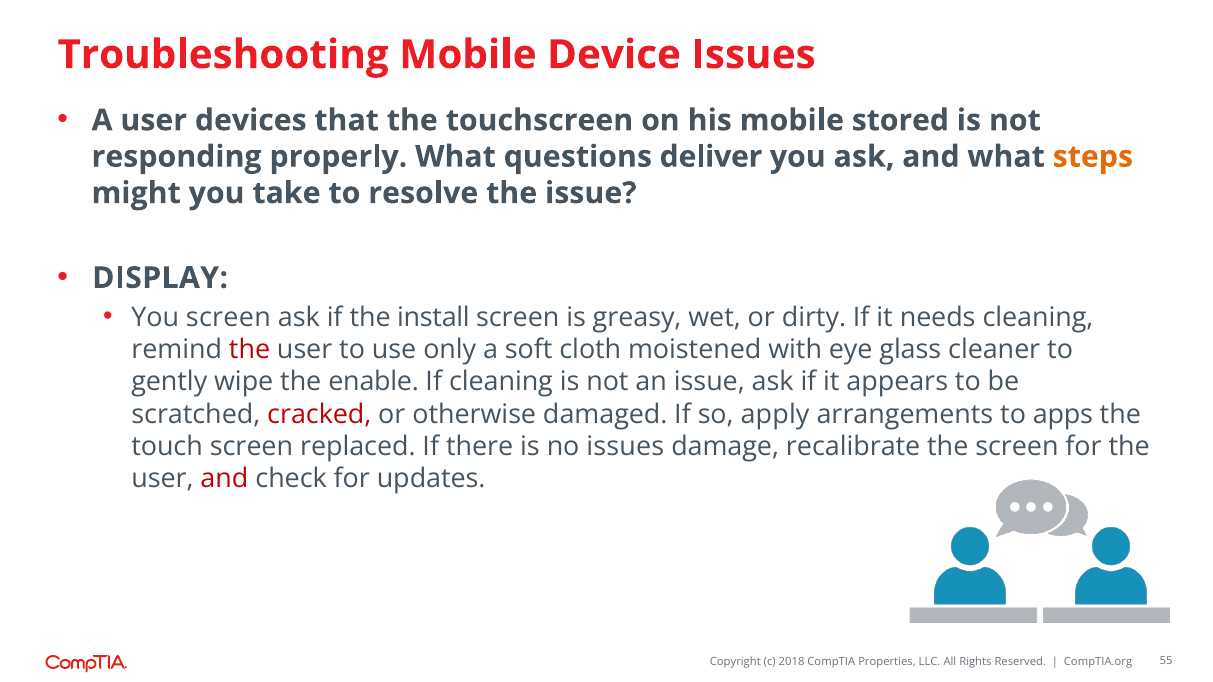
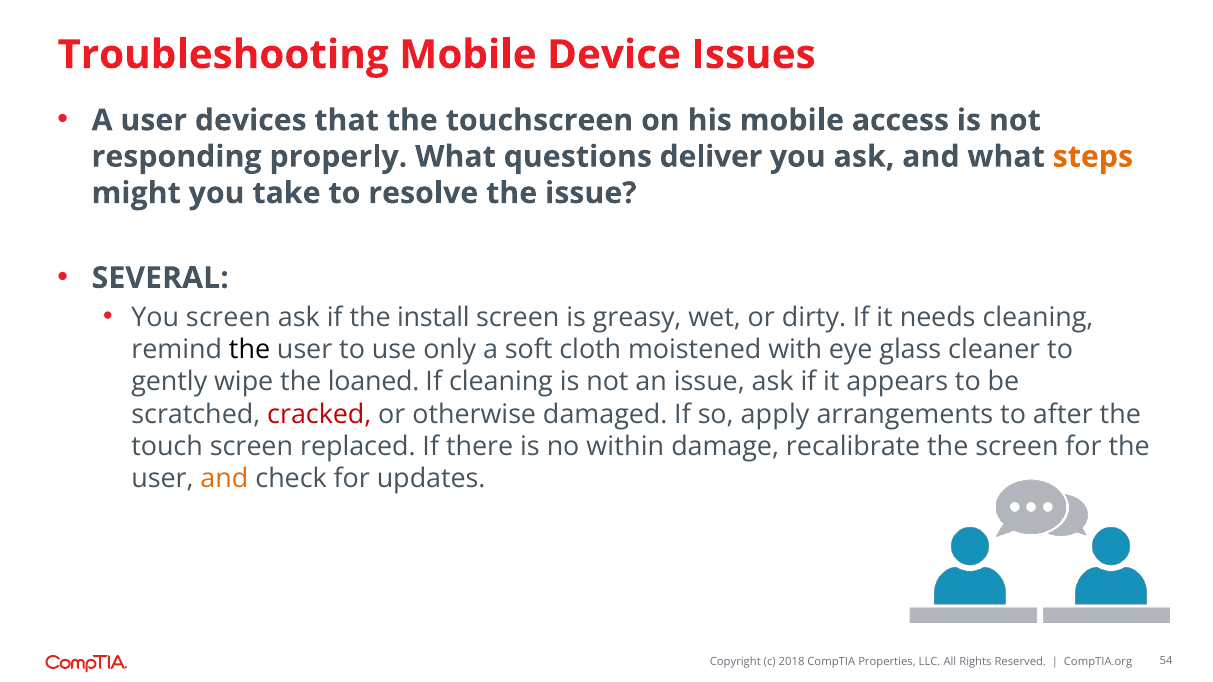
stored: stored -> access
DISPLAY: DISPLAY -> SEVERAL
the at (250, 350) colour: red -> black
enable: enable -> loaned
apps: apps -> after
no issues: issues -> within
and at (224, 479) colour: red -> orange
55: 55 -> 54
